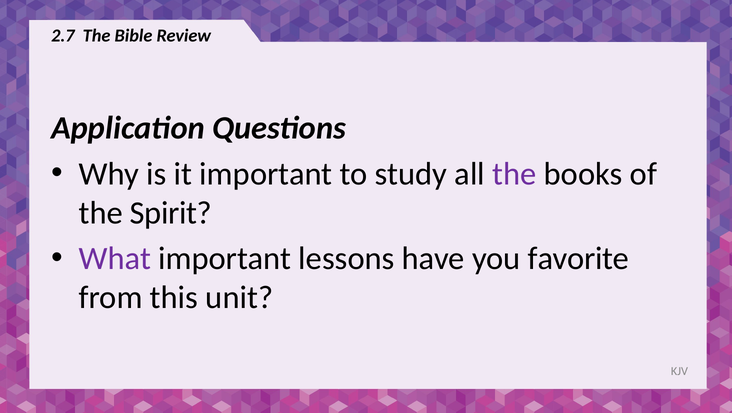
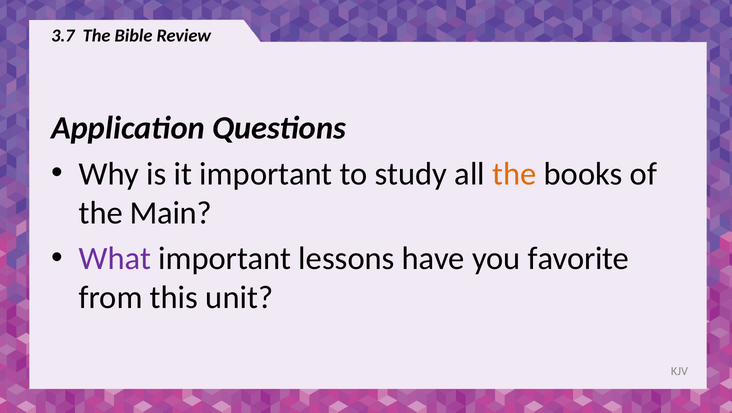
2.7: 2.7 -> 3.7
the at (514, 174) colour: purple -> orange
Spirit: Spirit -> Main
